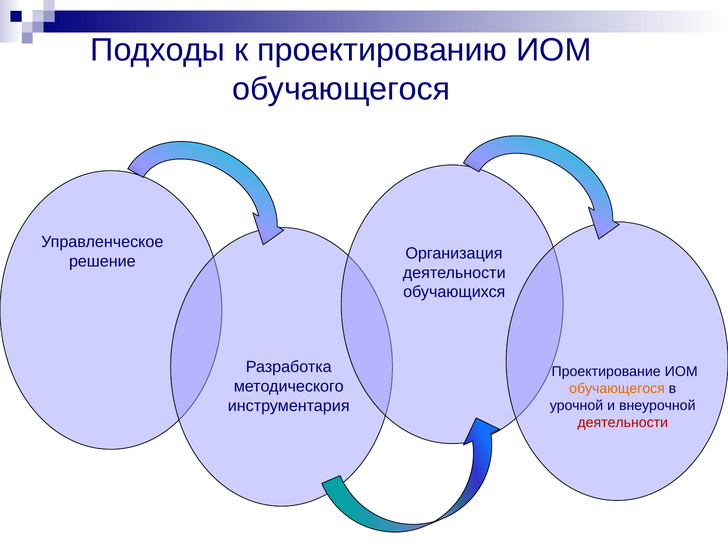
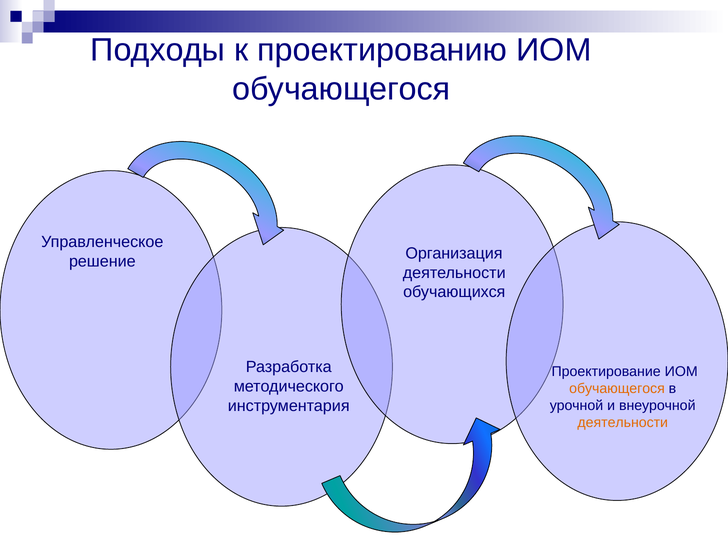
деятельности at (623, 422) colour: red -> orange
